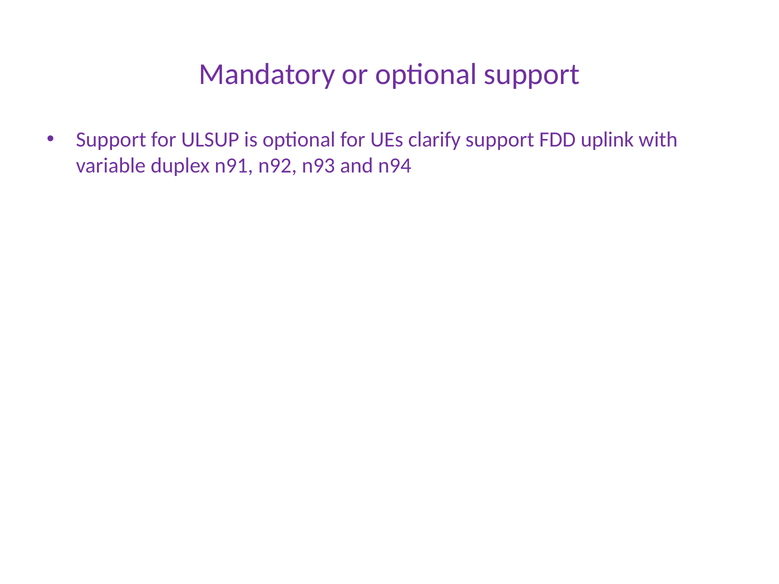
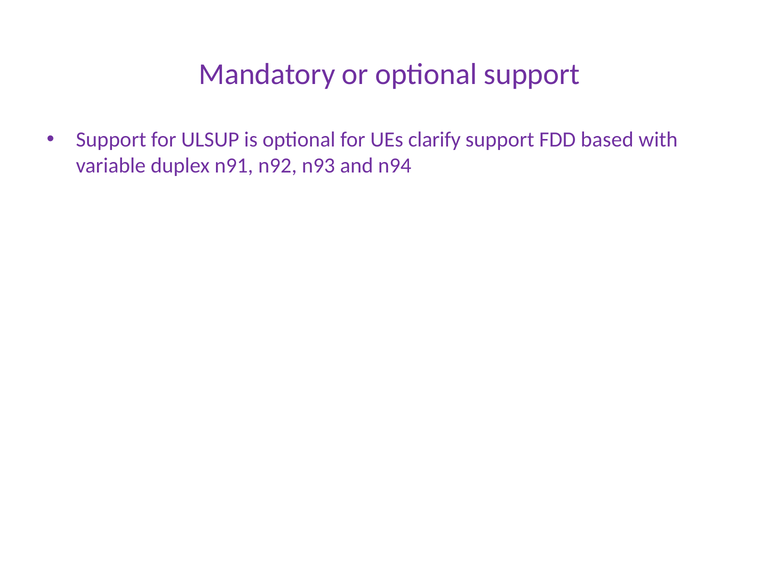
uplink: uplink -> based
